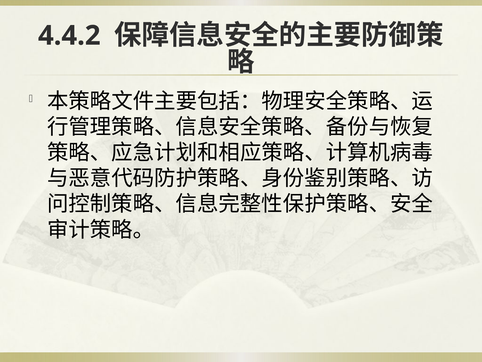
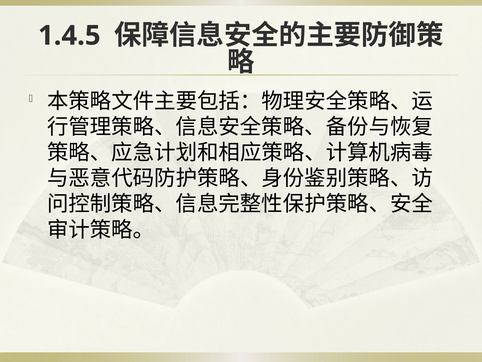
4.4.2: 4.4.2 -> 1.4.5
